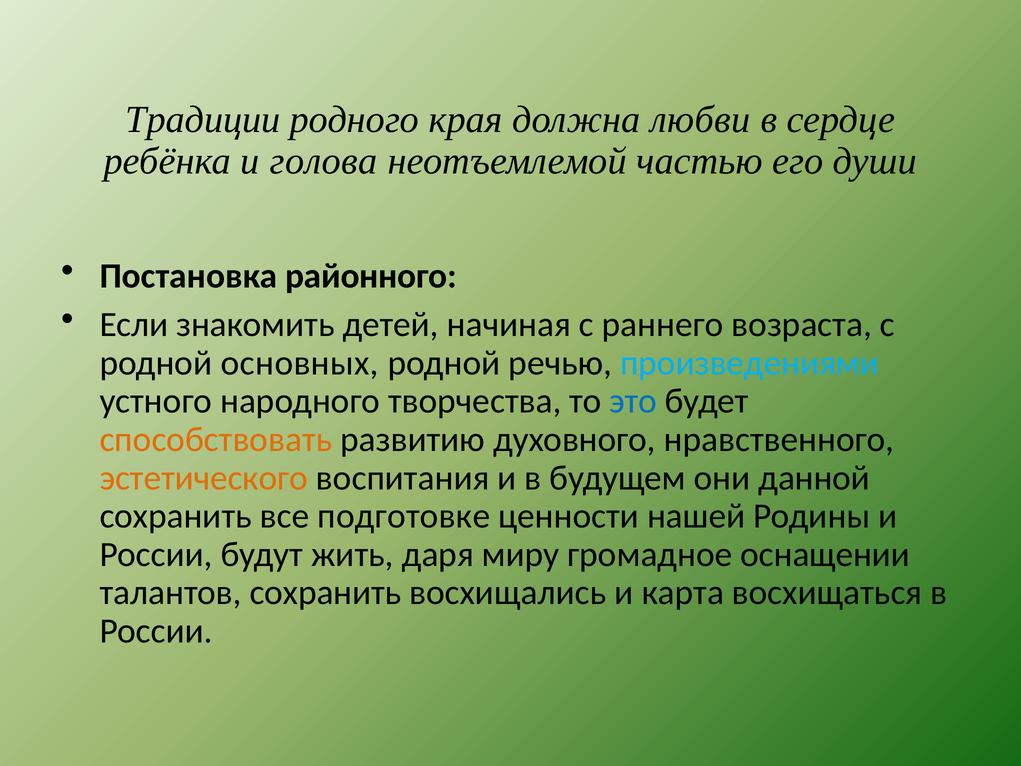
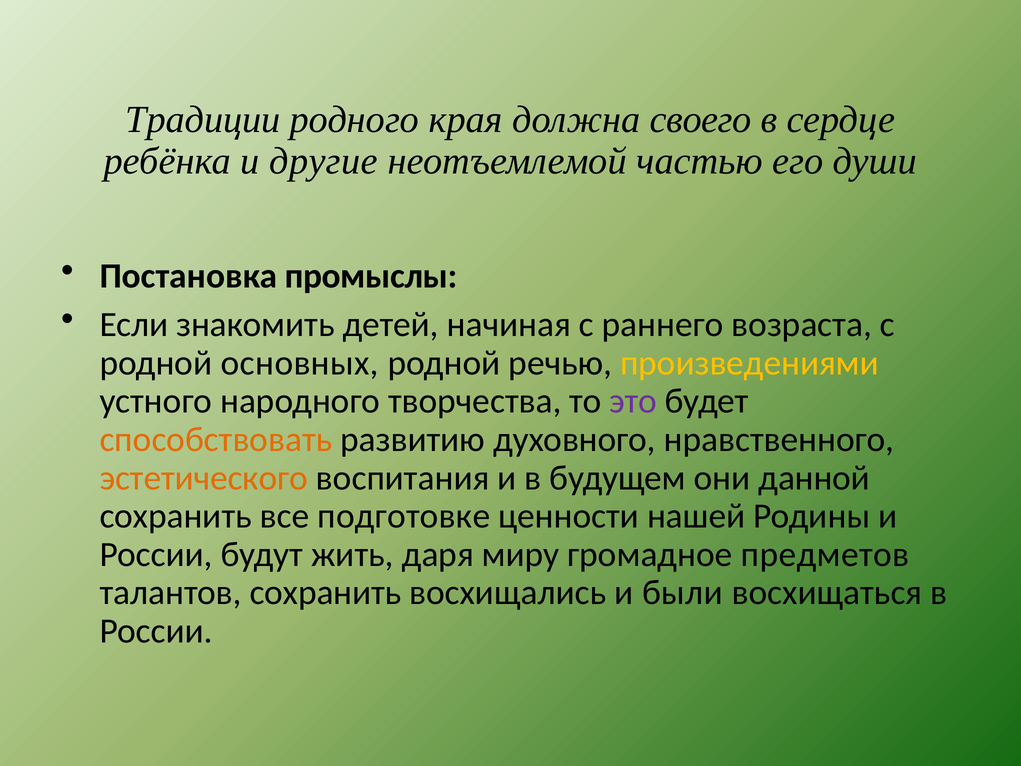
любви: любви -> своего
голова: голова -> другие
районного: районного -> промыслы
произведениями colour: light blue -> yellow
это colour: blue -> purple
оснащении: оснащении -> предметов
карта: карта -> были
